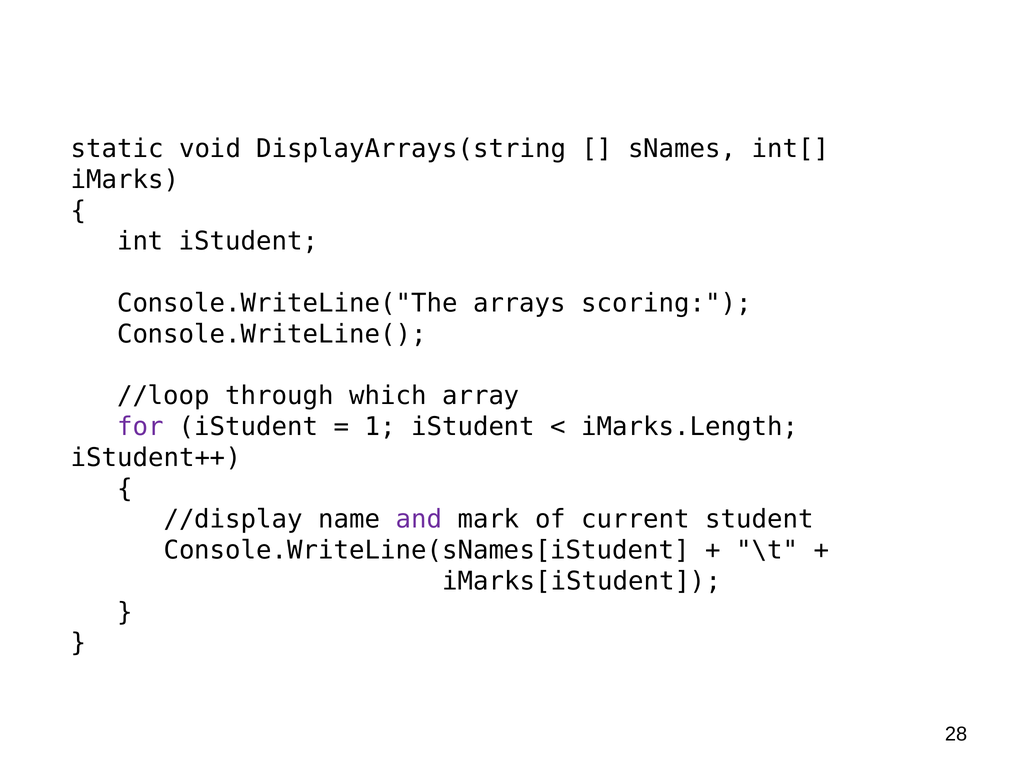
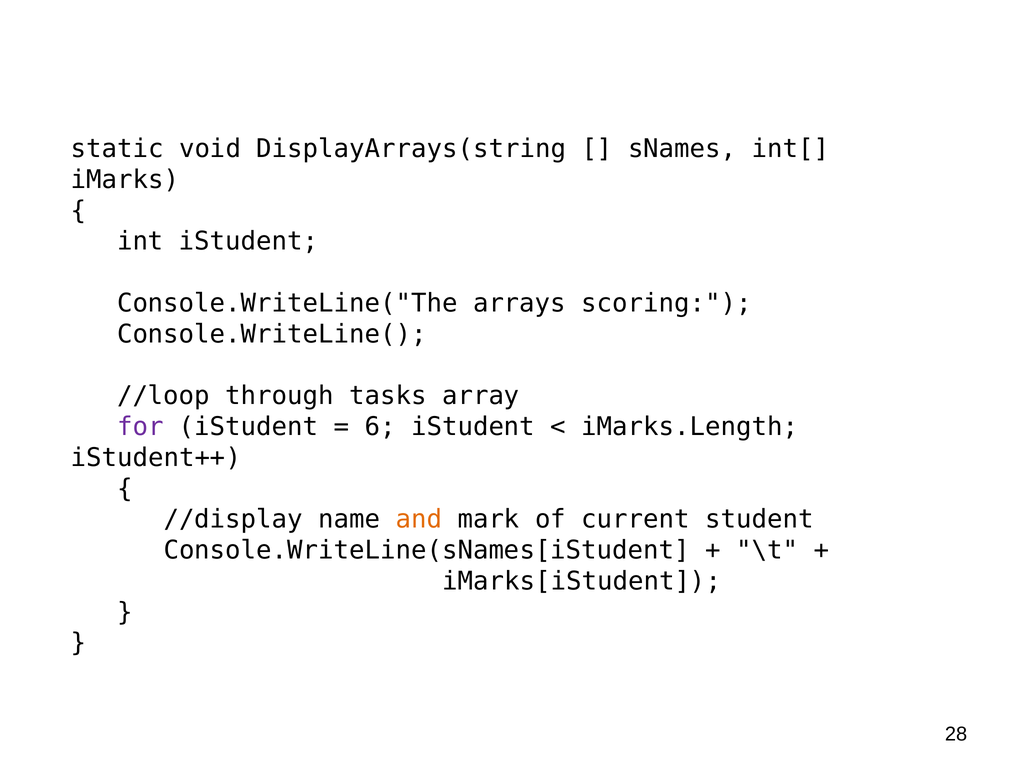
which: which -> tasks
1: 1 -> 6
and colour: purple -> orange
